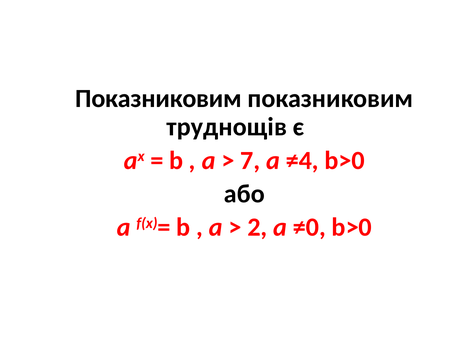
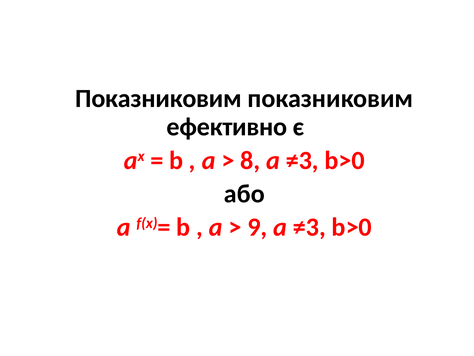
труднощів: труднощів -> ефективно
7: 7 -> 8
≠4 at (302, 160): ≠4 -> ≠3
2: 2 -> 9
≠0 at (309, 227): ≠0 -> ≠3
